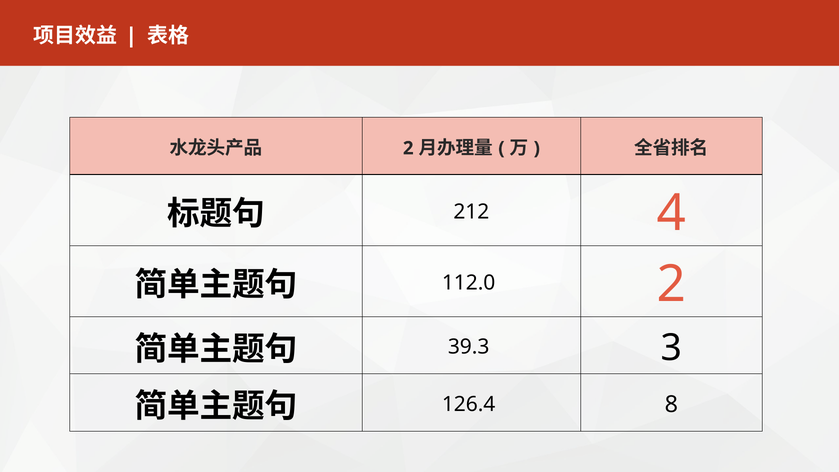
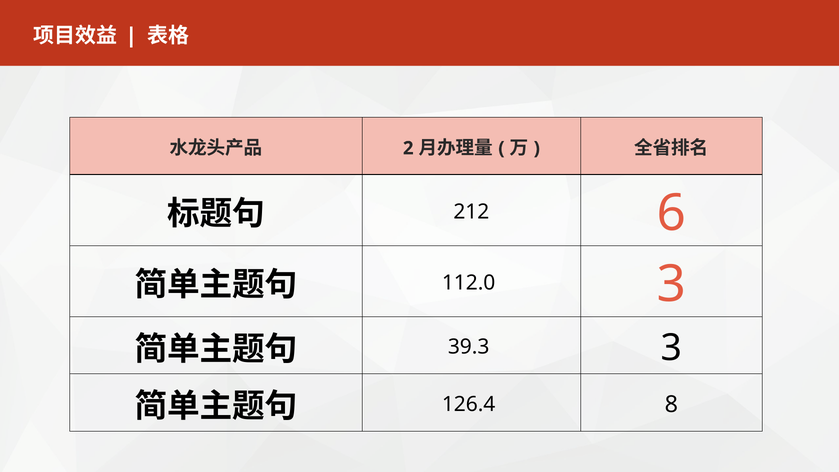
4: 4 -> 6
112.0 2: 2 -> 3
